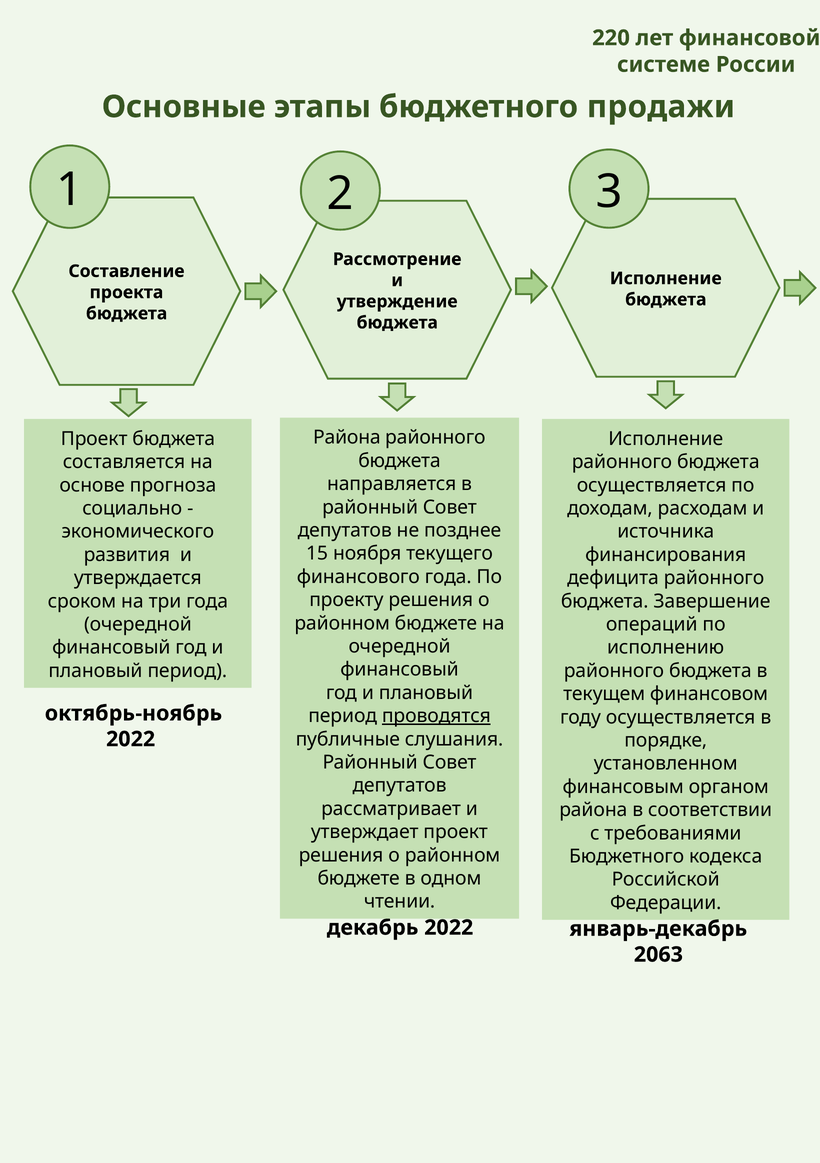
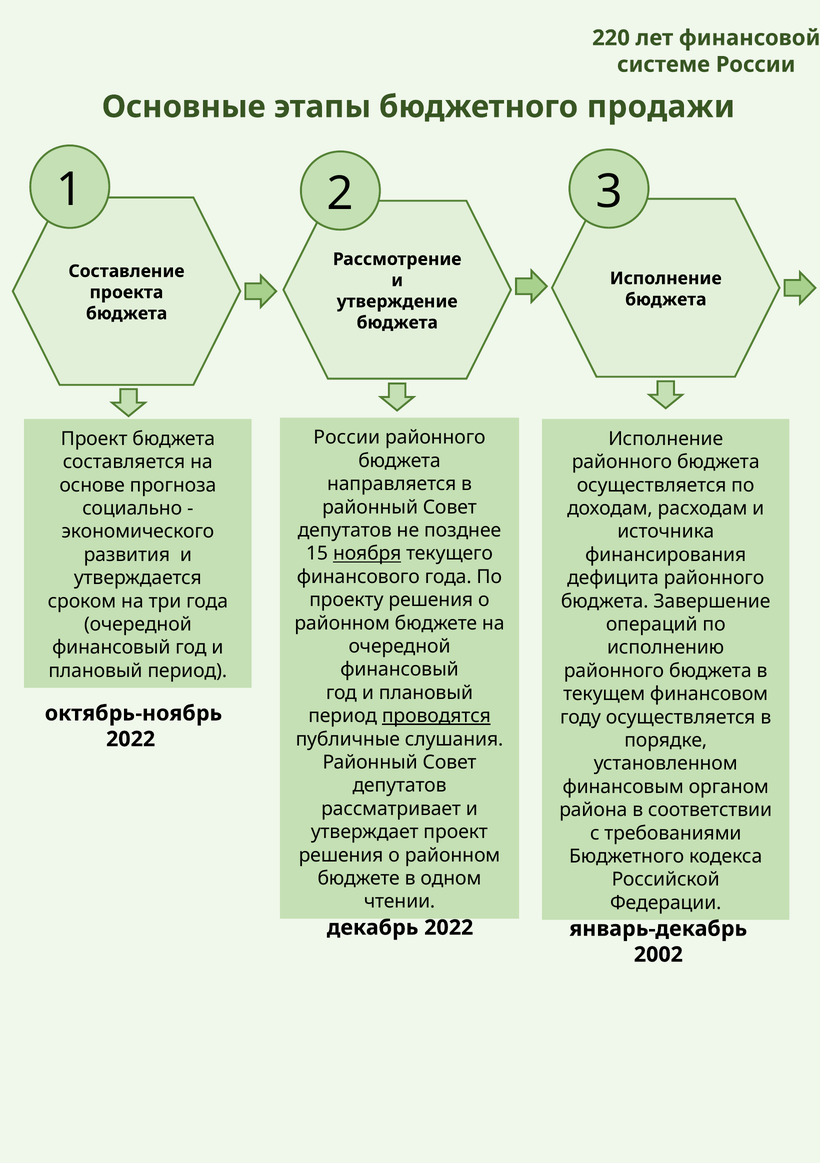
Района at (347, 438): Района -> России
ноября underline: none -> present
2063: 2063 -> 2002
